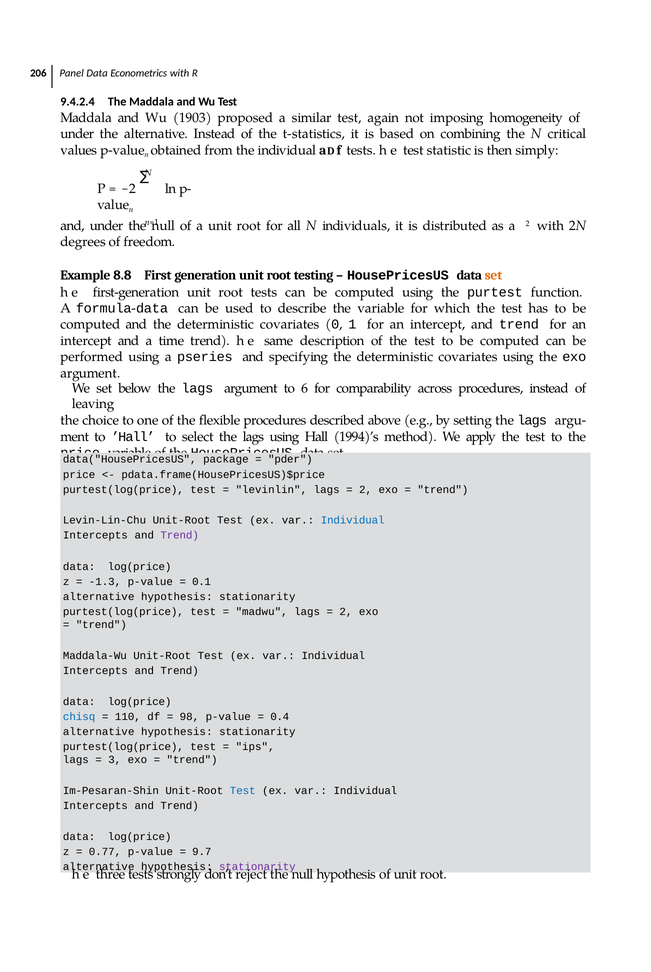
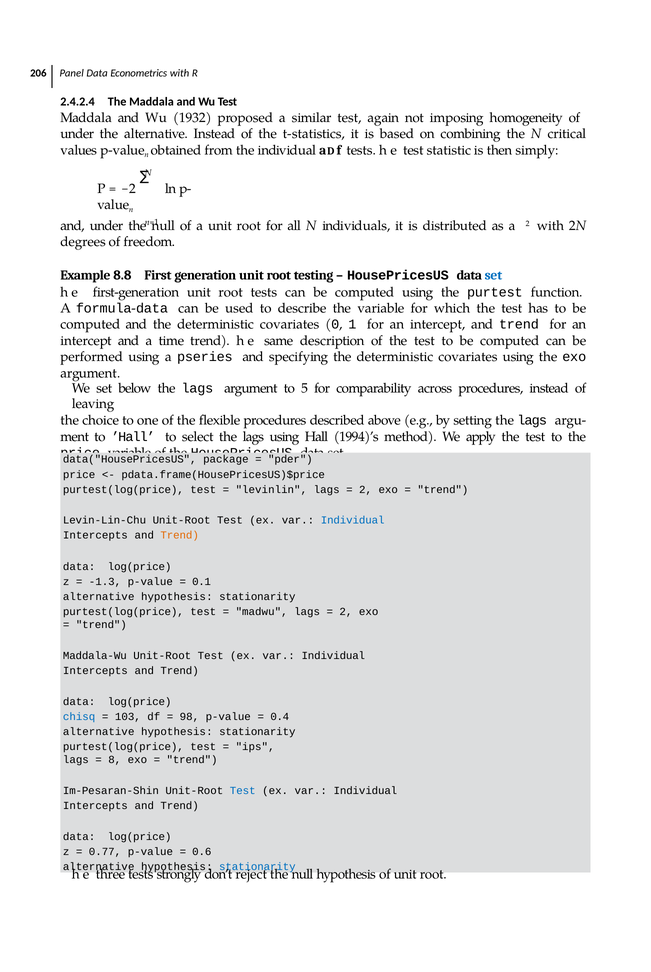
9.4.2.4: 9.4.2.4 -> 2.4.2.4
1903: 1903 -> 1932
set at (493, 276) colour: orange -> blue
6: 6 -> 5
Trend at (180, 536) colour: purple -> orange
110: 110 -> 103
3: 3 -> 8
9.7: 9.7 -> 0.6
stationarity at (257, 867) colour: purple -> blue
